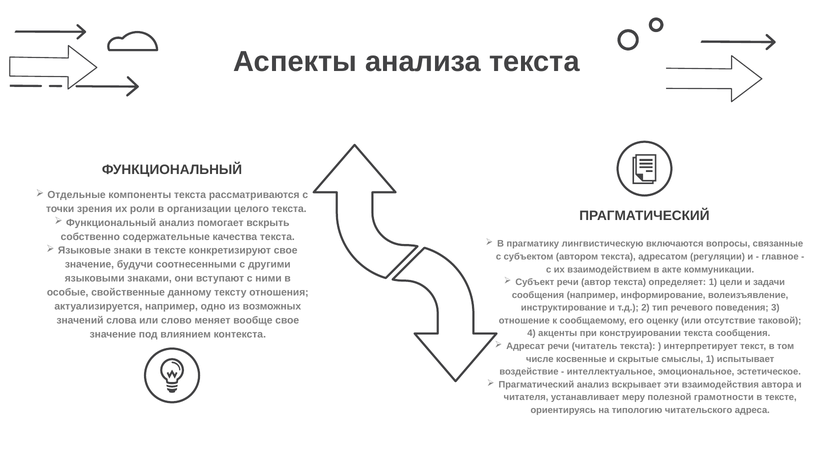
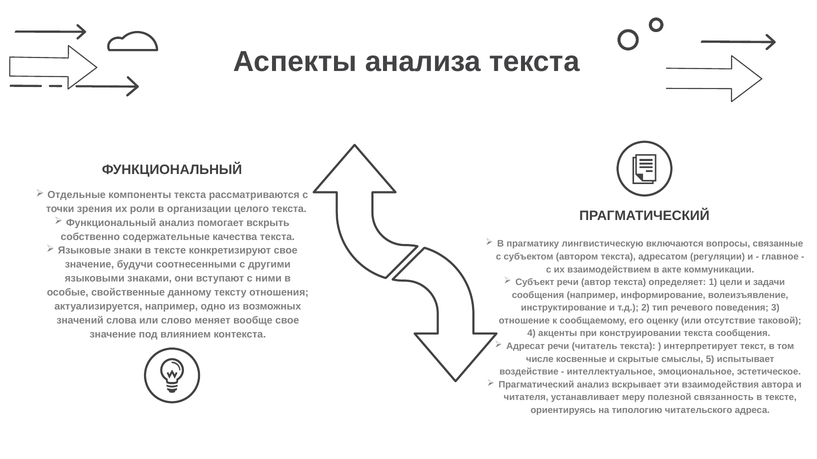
смыслы 1: 1 -> 5
грамотности: грамотности -> связанность
